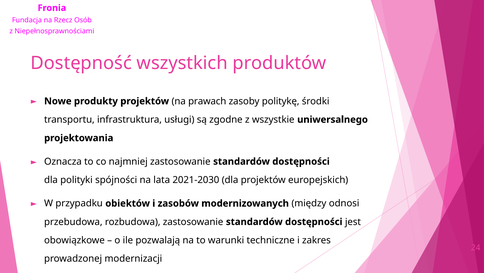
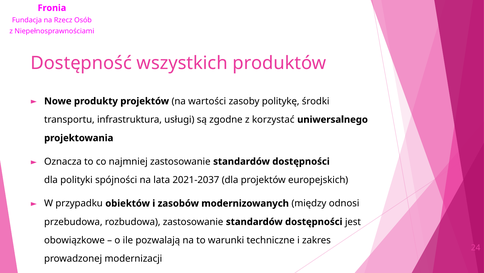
prawach: prawach -> wartości
wszystkie: wszystkie -> korzystać
2021-2030: 2021-2030 -> 2021-2037
